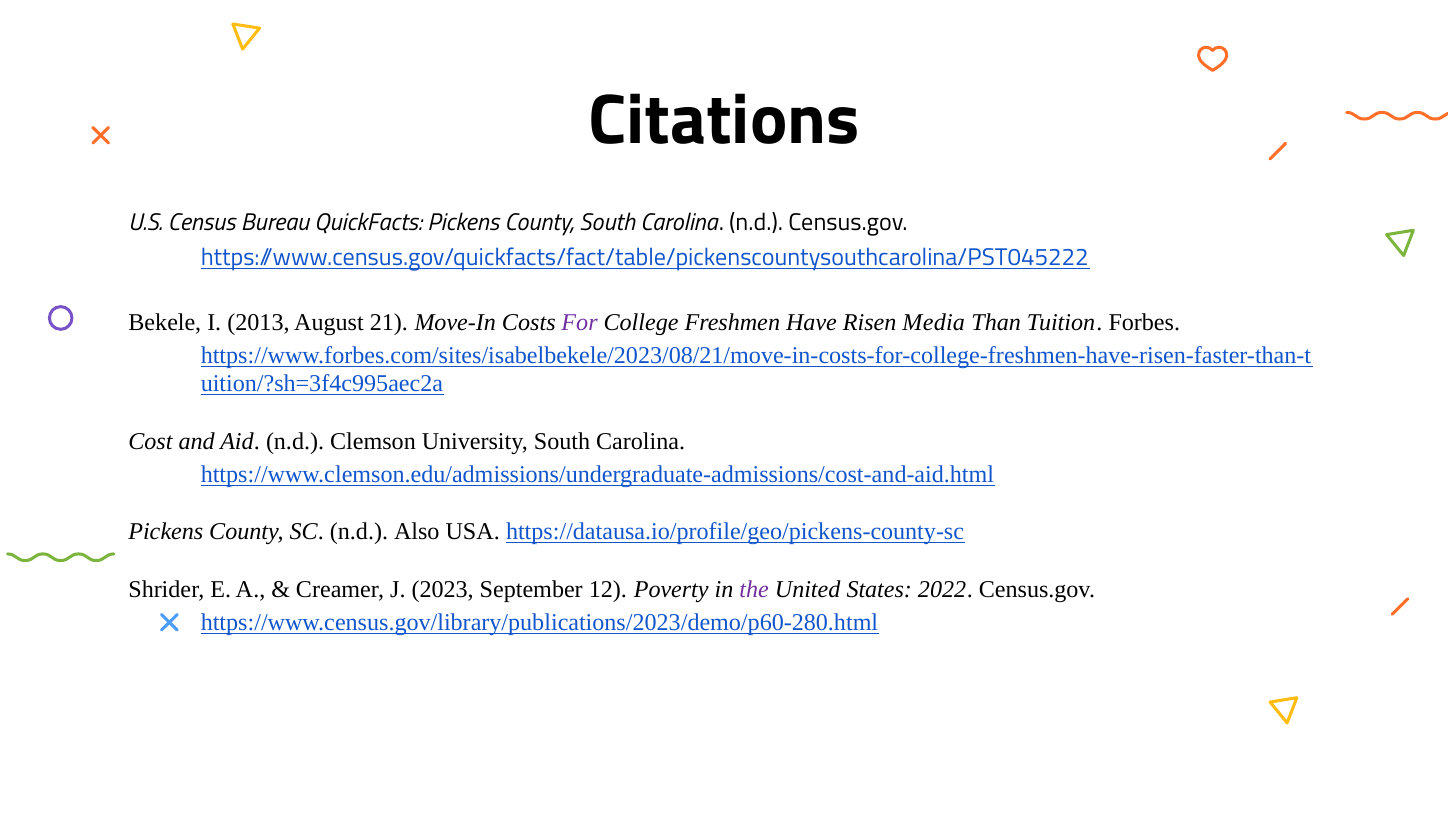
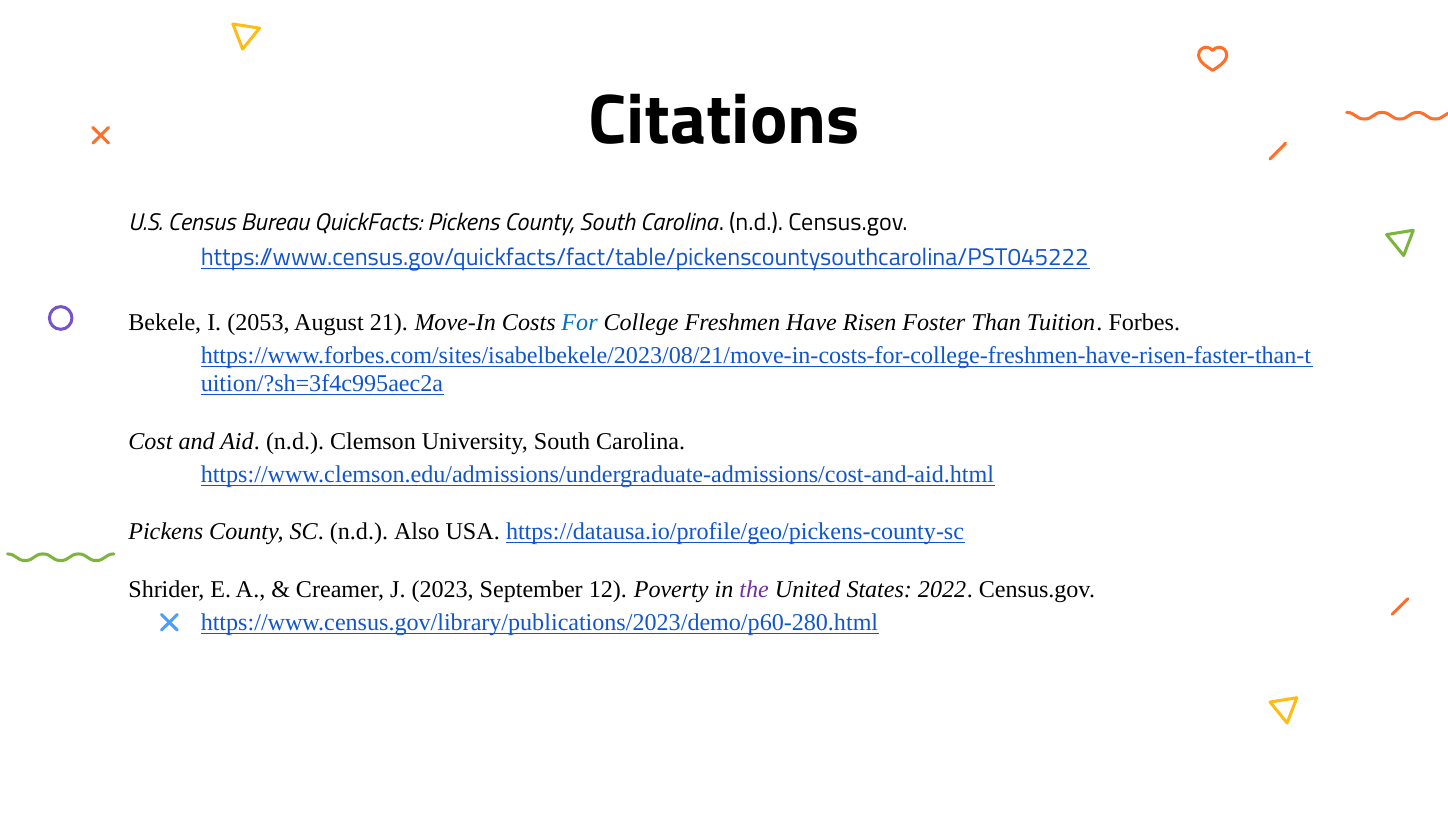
2013: 2013 -> 2053
For colour: purple -> blue
Media: Media -> Foster
